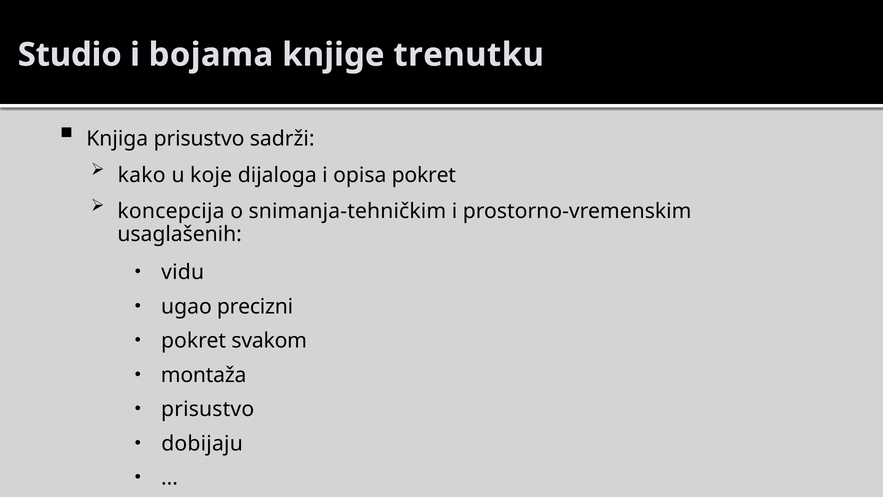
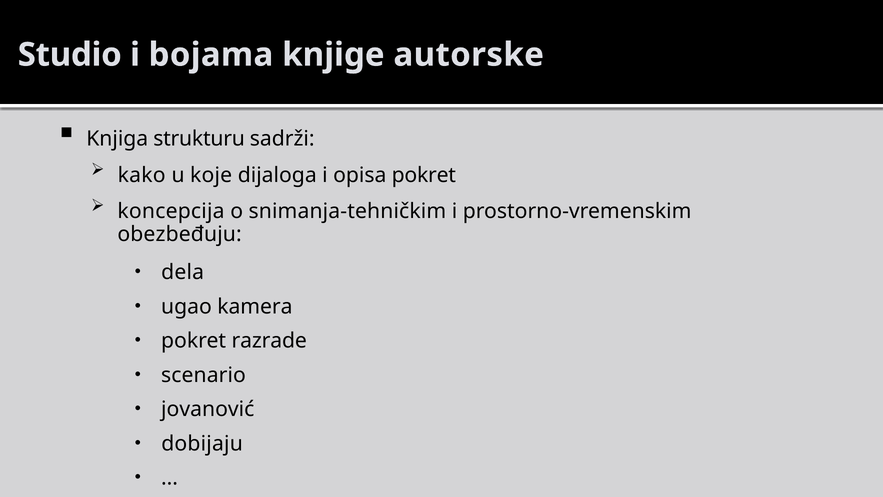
trenutku: trenutku -> autorske
Knjiga prisustvo: prisustvo -> strukturu
usaglašenih: usaglašenih -> obezbeđuju
vidu: vidu -> dela
precizni: precizni -> kamera
svakom: svakom -> razrade
montaža: montaža -> scenario
prisustvo at (208, 409): prisustvo -> jovanović
